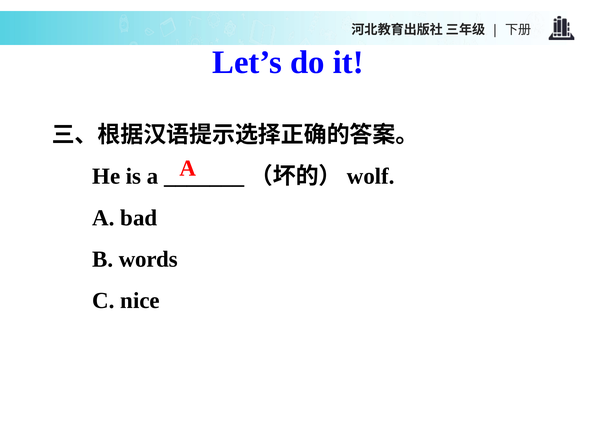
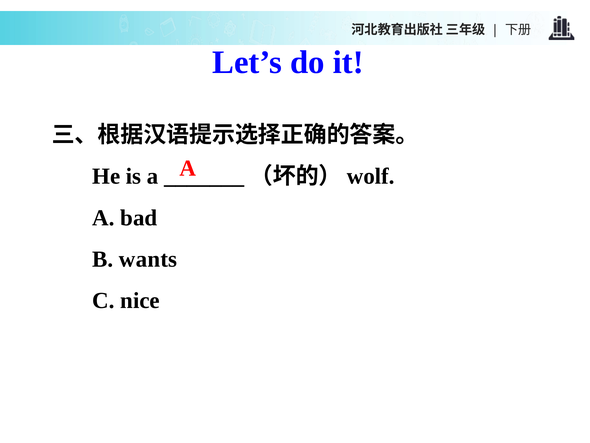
words: words -> wants
